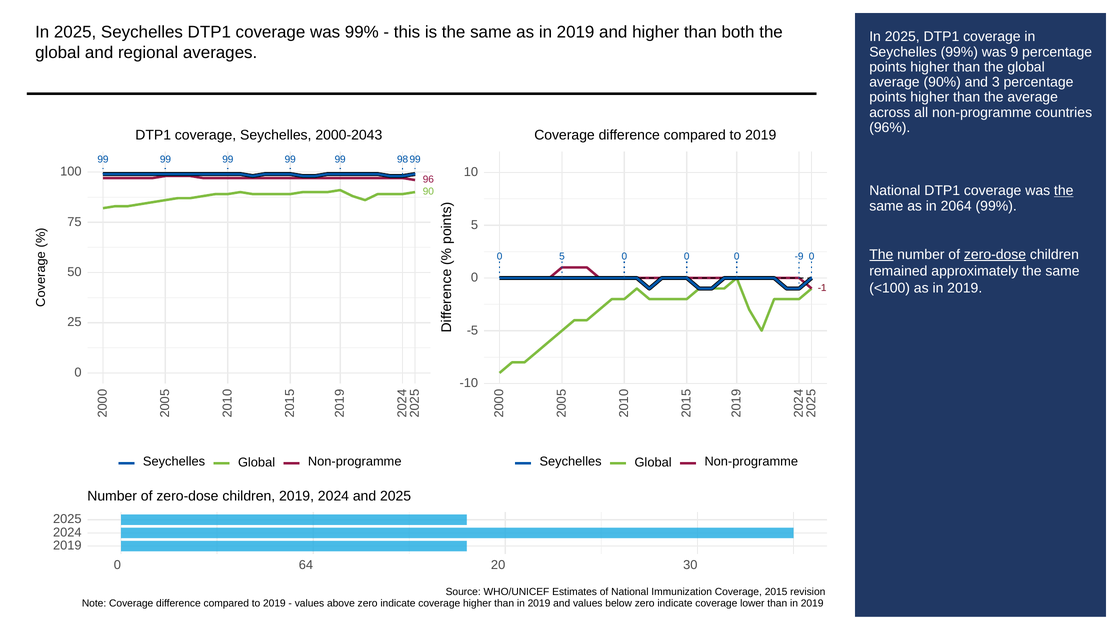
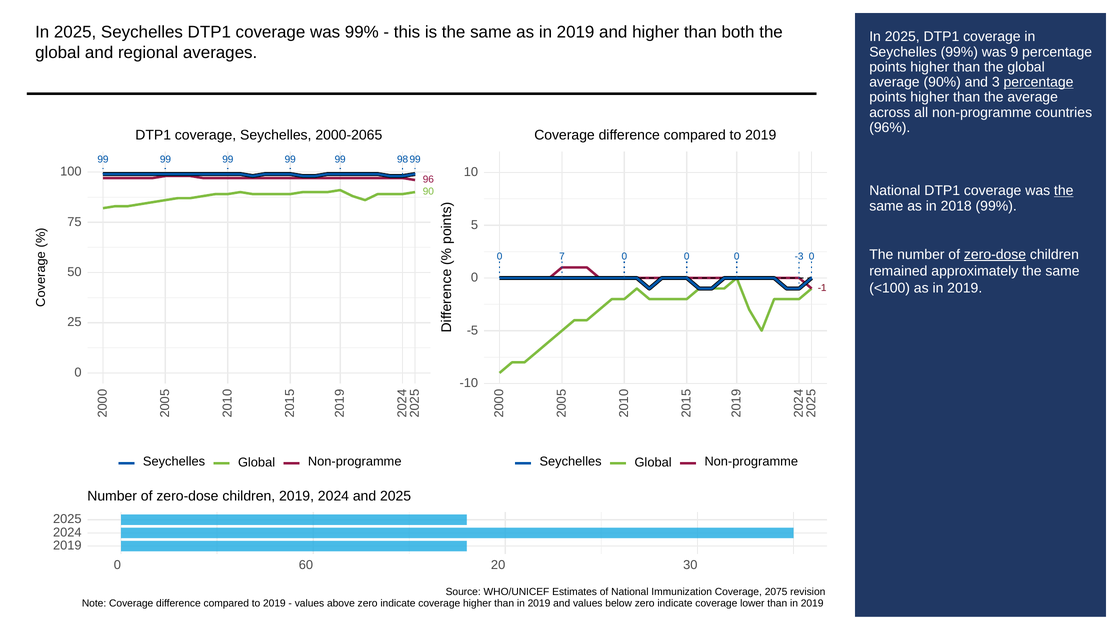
percentage at (1038, 82) underline: none -> present
2000-2043: 2000-2043 -> 2000-2065
2064: 2064 -> 2018
The at (881, 255) underline: present -> none
5 at (562, 256): 5 -> 7
-9: -9 -> -3
64: 64 -> 60
2015: 2015 -> 2075
